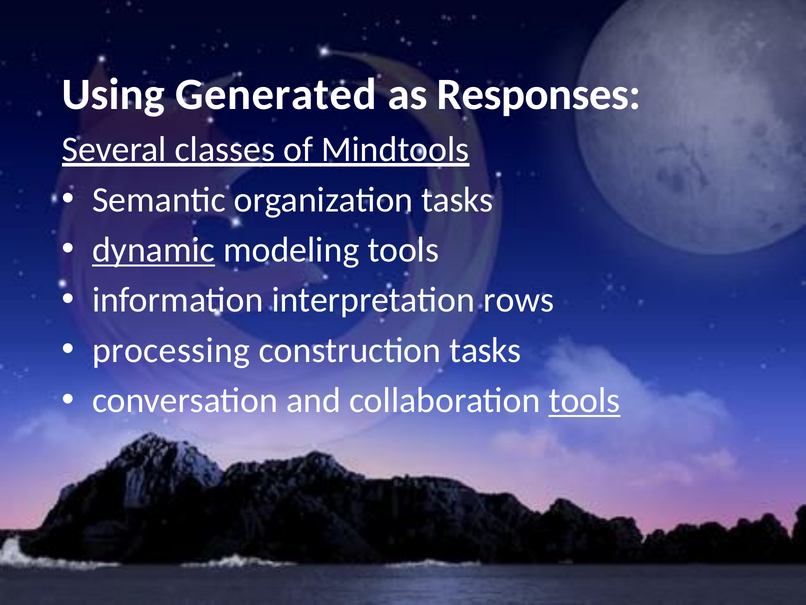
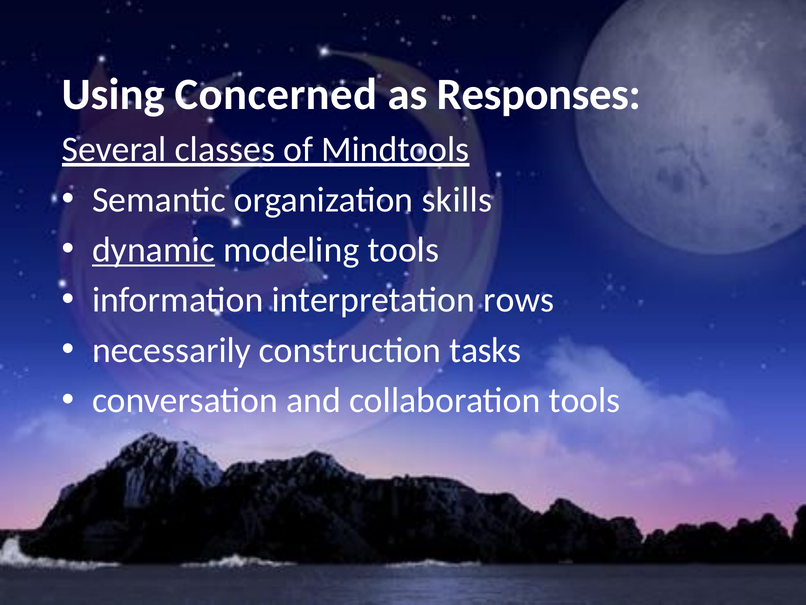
Generated: Generated -> Concerned
organization tasks: tasks -> skills
processing: processing -> necessarily
tools at (584, 400) underline: present -> none
